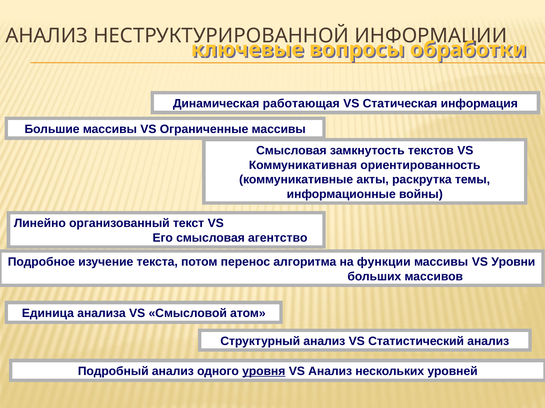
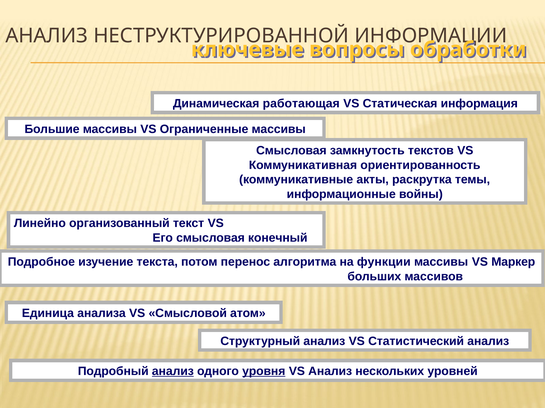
агентство: агентство -> конечный
Уровни: Уровни -> Маркер
анализ at (173, 372) underline: none -> present
